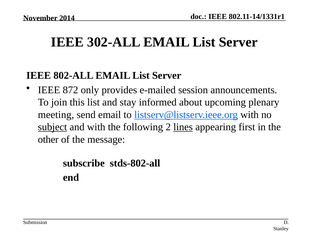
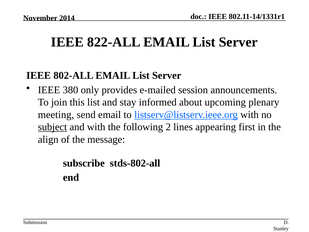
302-ALL: 302-ALL -> 822-ALL
872: 872 -> 380
lines underline: present -> none
other: other -> align
